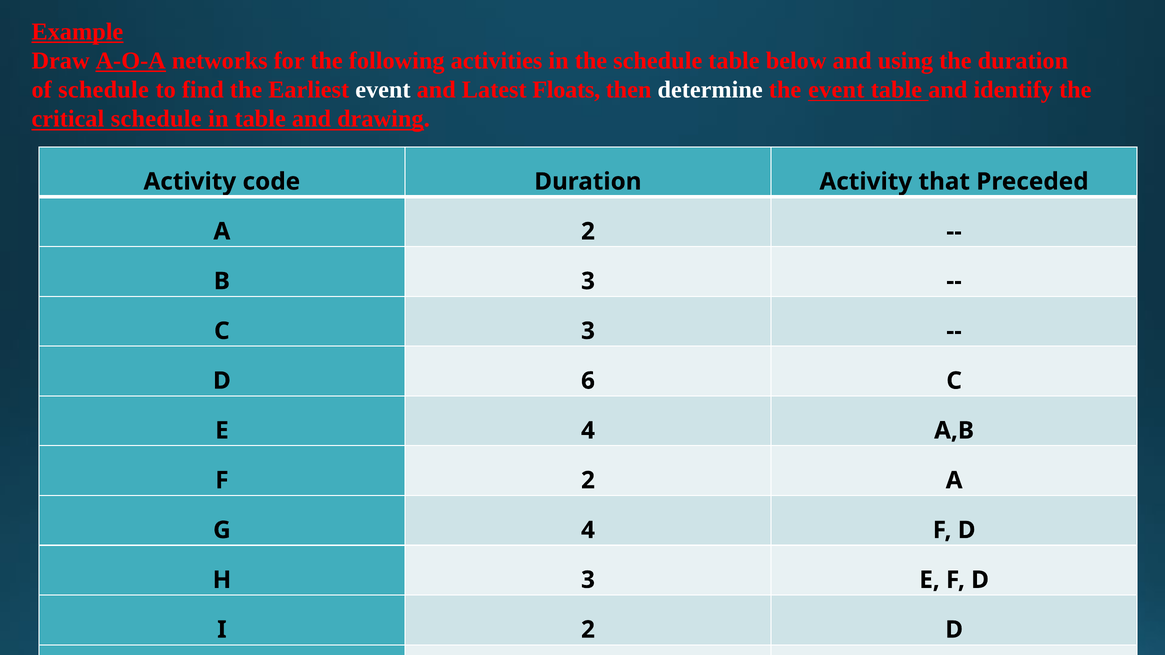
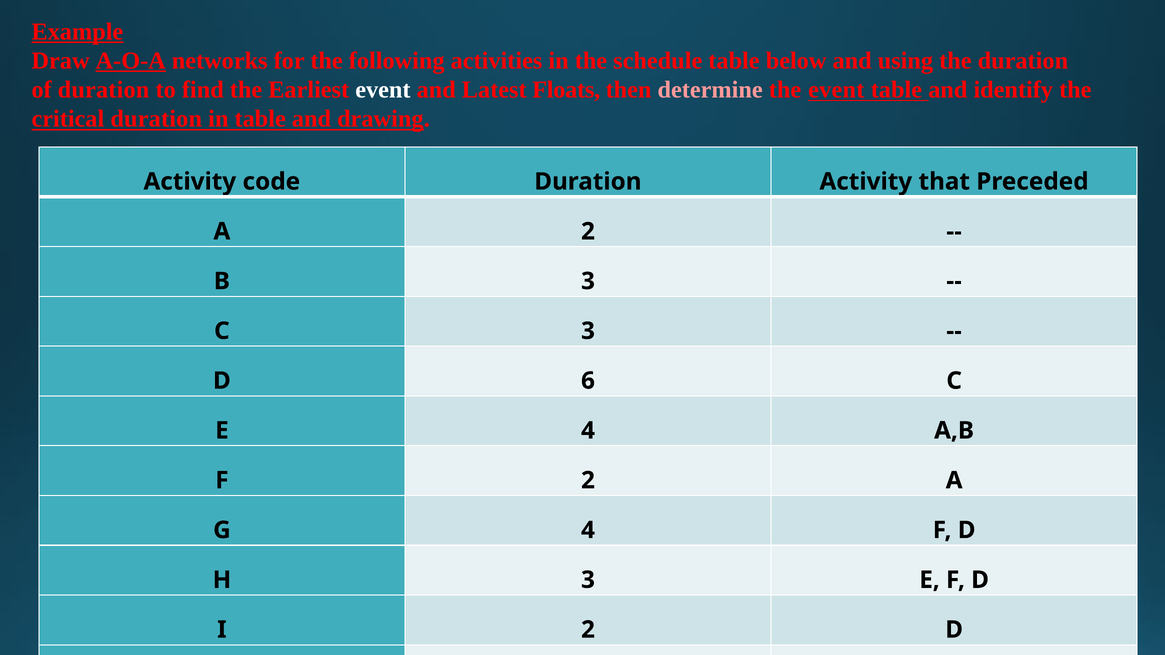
of schedule: schedule -> duration
determine colour: white -> pink
critical schedule: schedule -> duration
